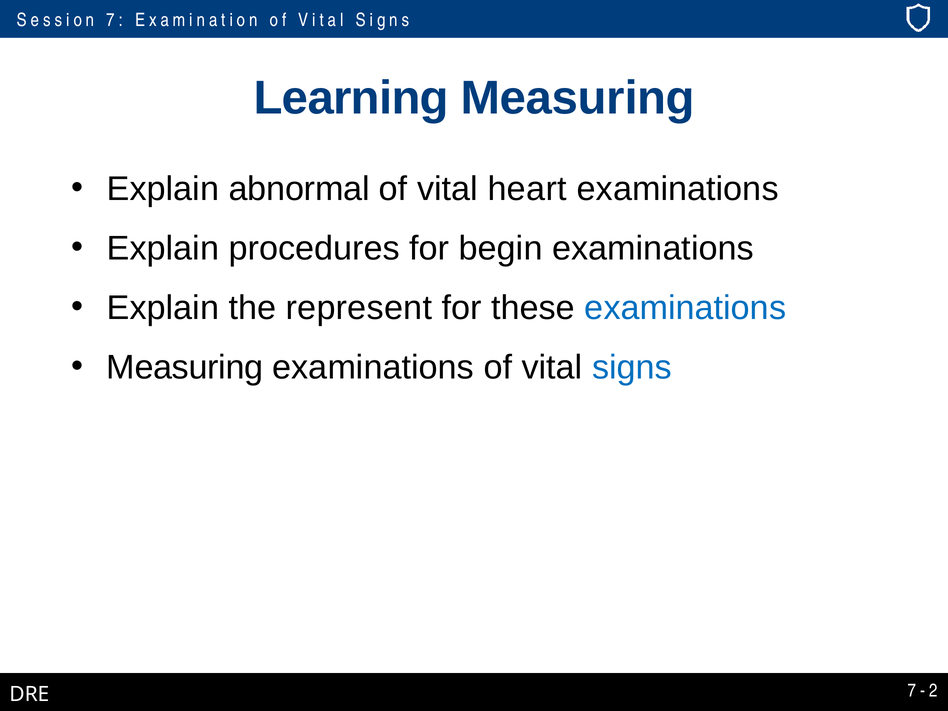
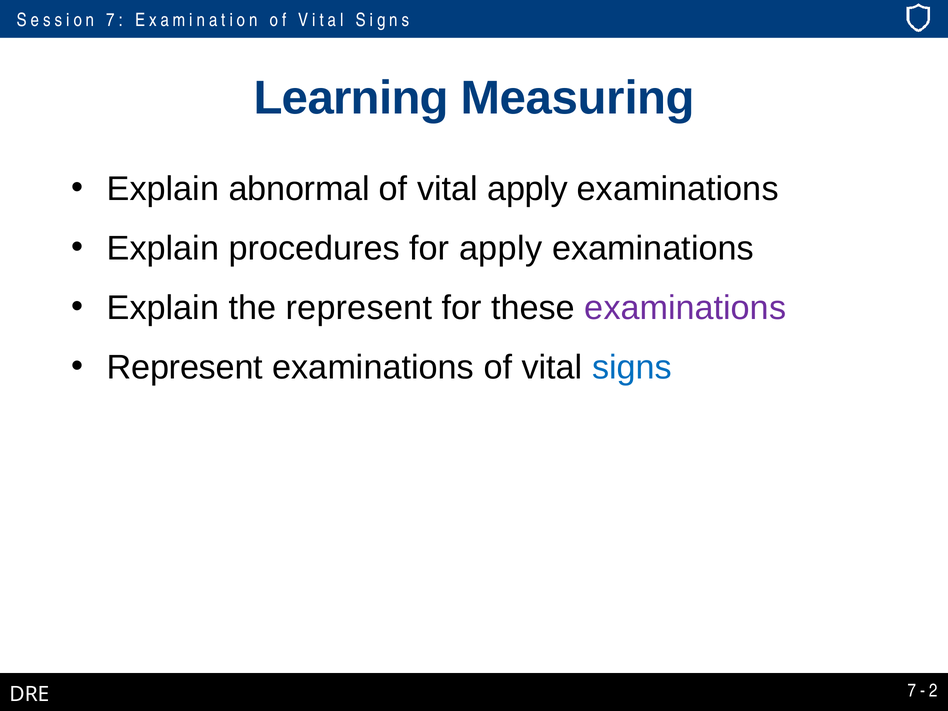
vital heart: heart -> apply
for begin: begin -> apply
examinations at (685, 308) colour: blue -> purple
Measuring at (185, 367): Measuring -> Represent
